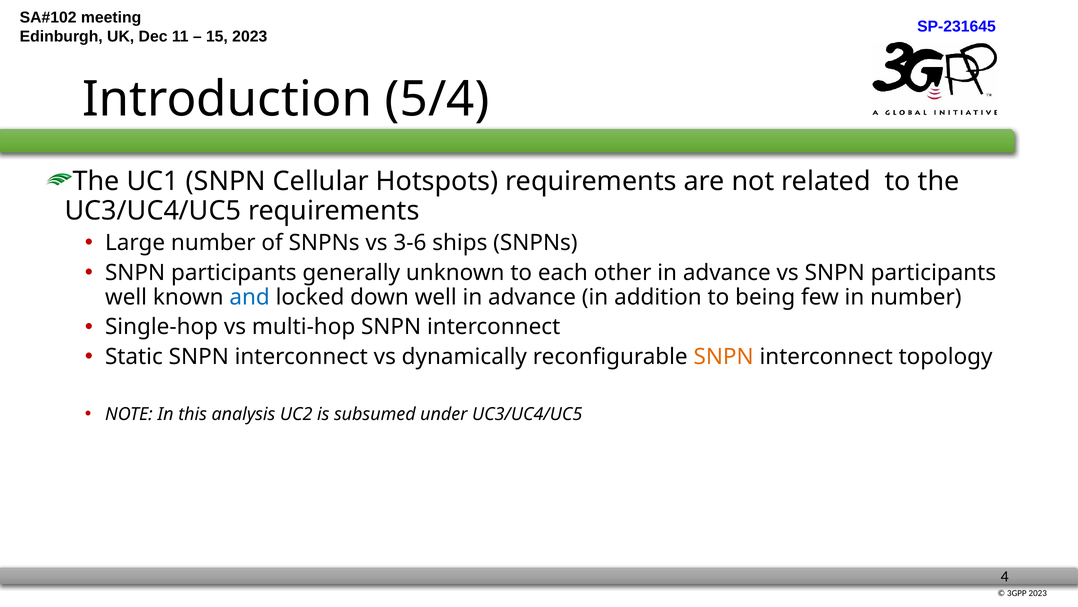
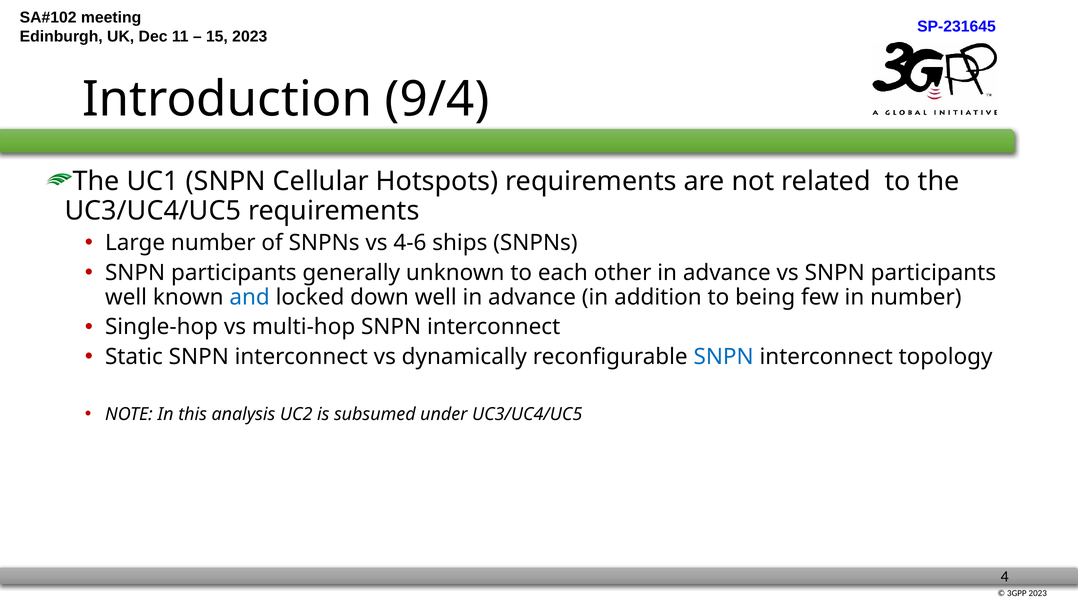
5/4: 5/4 -> 9/4
3-6: 3-6 -> 4-6
SNPN at (724, 357) colour: orange -> blue
